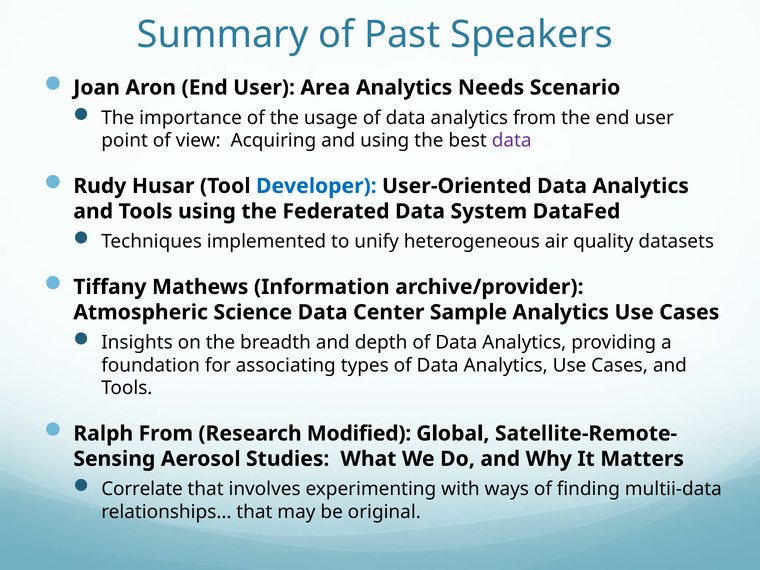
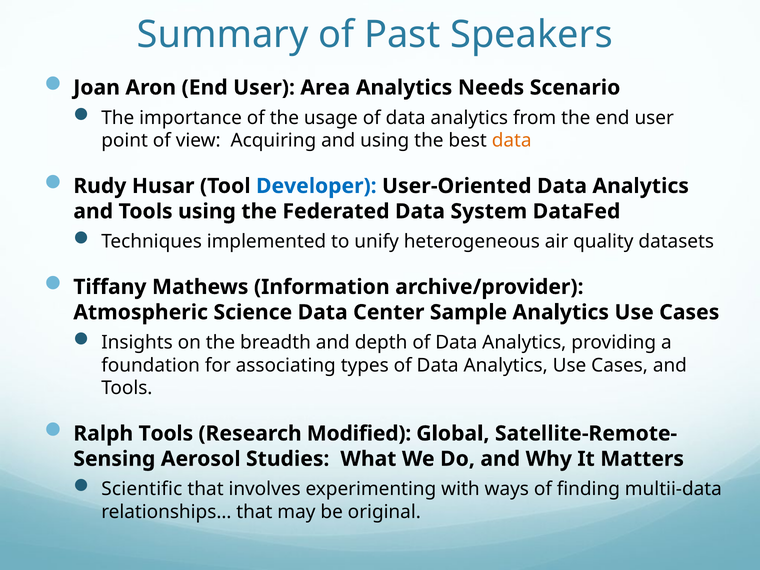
data at (512, 141) colour: purple -> orange
Ralph From: From -> Tools
Correlate: Correlate -> Scientific
